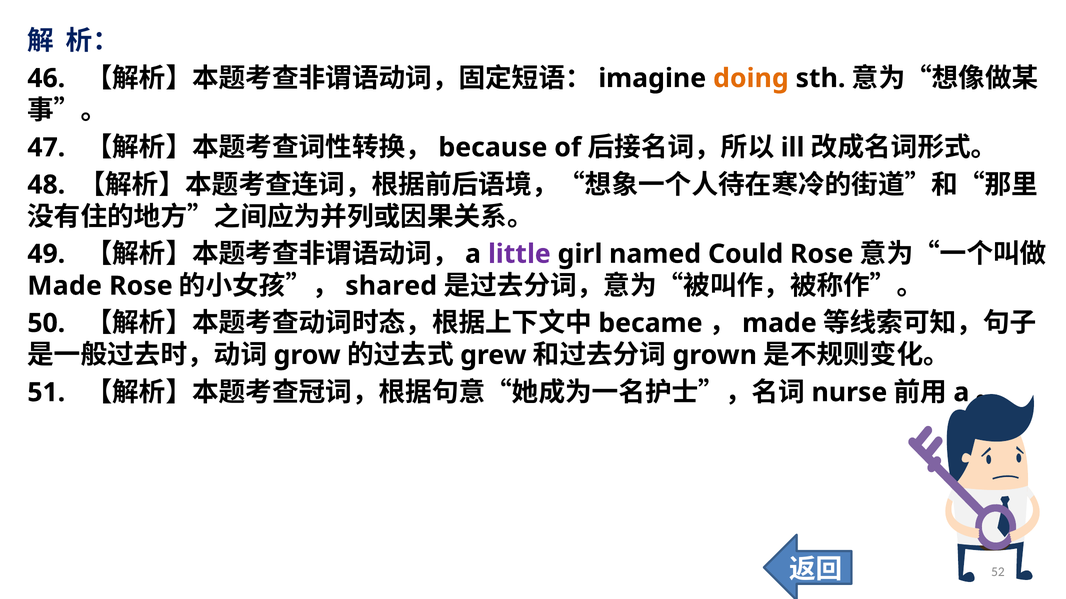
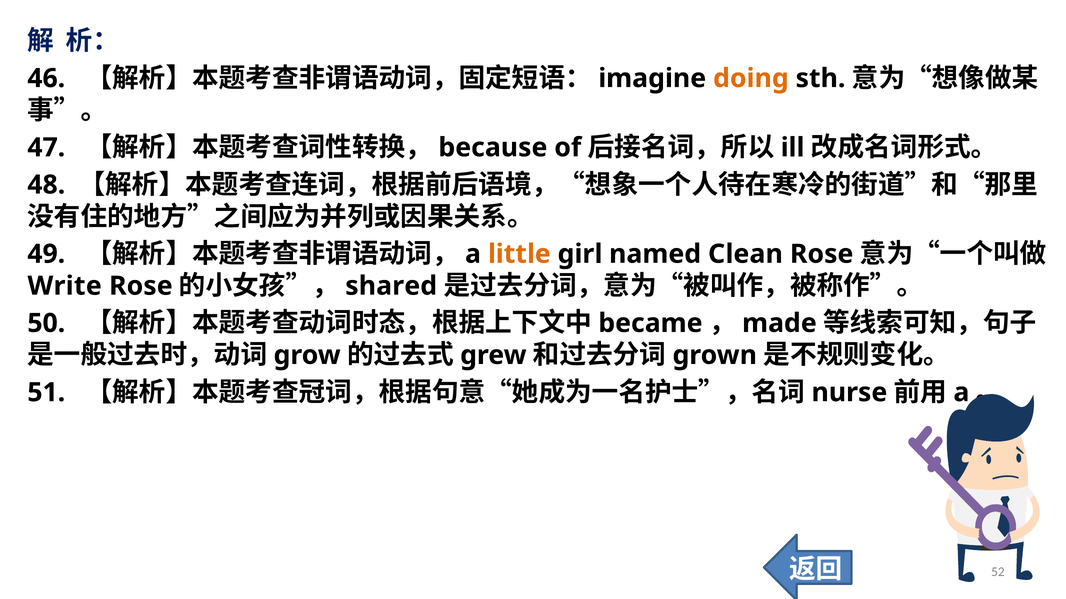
little colour: purple -> orange
Could: Could -> Clean
Made at (65, 286): Made -> Write
